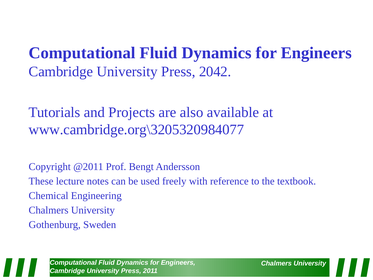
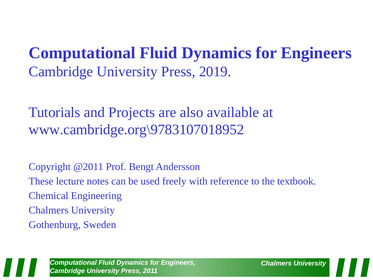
2042: 2042 -> 2019
www.cambridge.org\3205320984077: www.cambridge.org\3205320984077 -> www.cambridge.org\9783107018952
